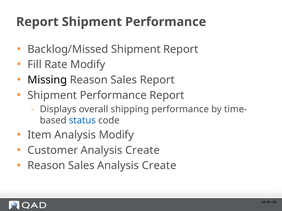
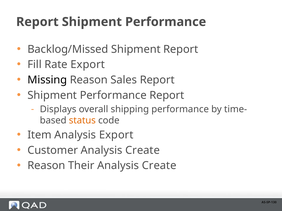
Rate Modify: Modify -> Export
status colour: blue -> orange
Analysis Modify: Modify -> Export
Sales at (81, 166): Sales -> Their
